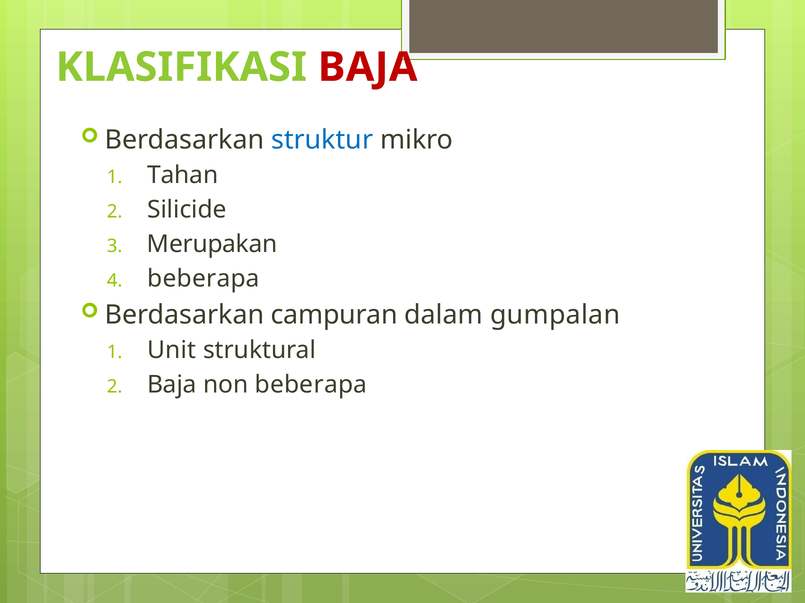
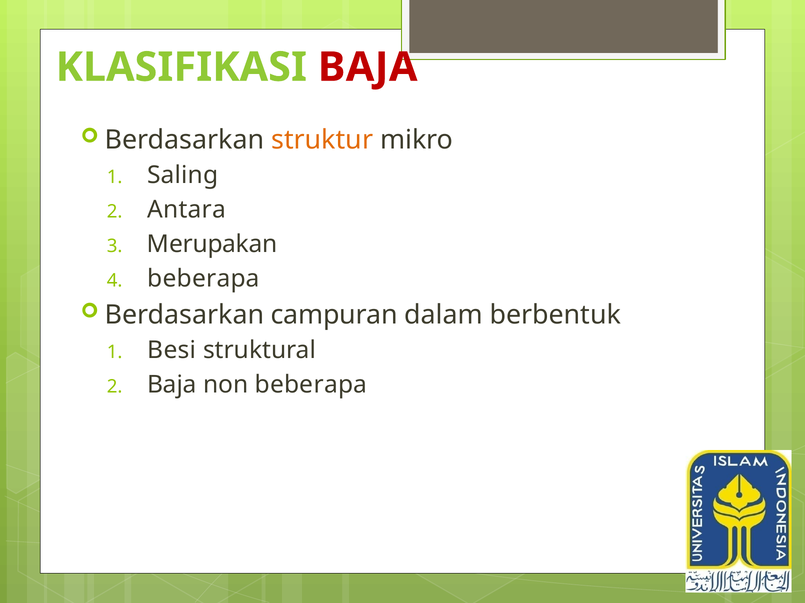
struktur colour: blue -> orange
Tahan: Tahan -> Saling
Silicide: Silicide -> Antara
gumpalan: gumpalan -> berbentuk
Unit: Unit -> Besi
